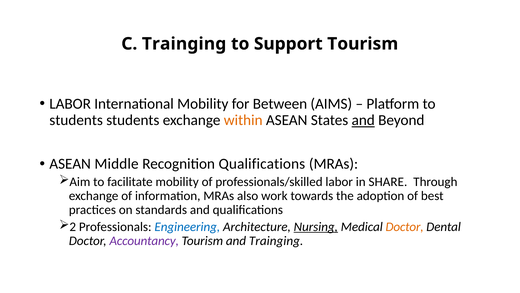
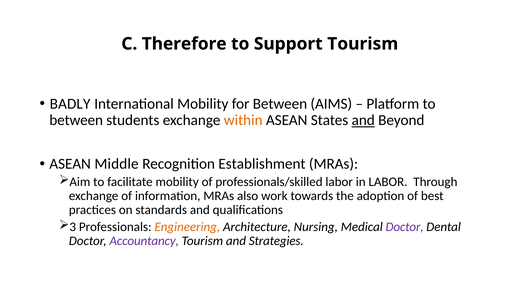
C Trainging: Trainging -> Therefore
LABOR at (70, 104): LABOR -> BADLY
students at (76, 120): students -> between
Recognition Qualifications: Qualifications -> Establishment
in SHARE: SHARE -> LABOR
2: 2 -> 3
Engineering colour: blue -> orange
Nursing underline: present -> none
Doctor at (405, 226) colour: orange -> purple
and Trainging: Trainging -> Strategies
